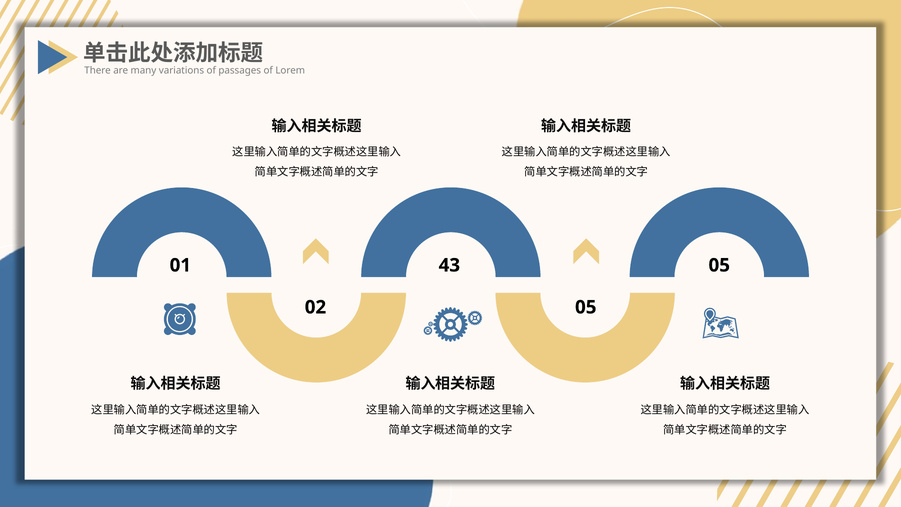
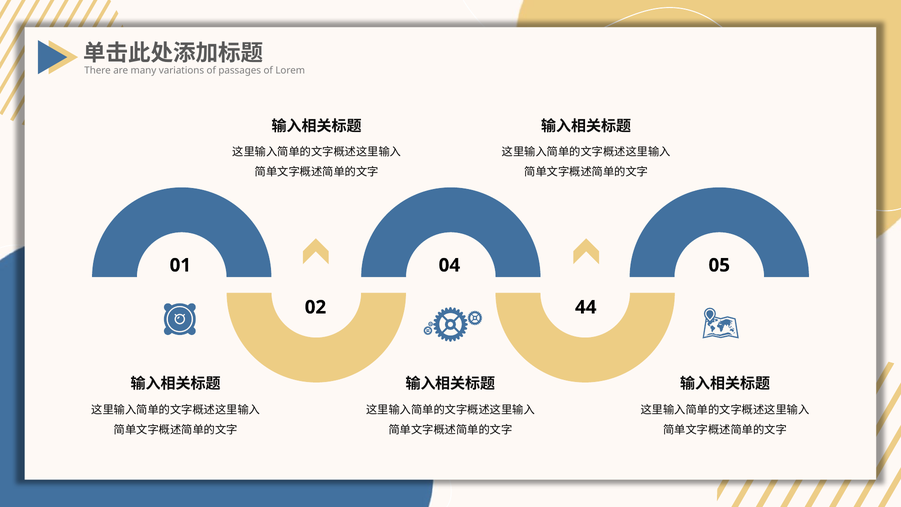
43: 43 -> 04
02 05: 05 -> 44
